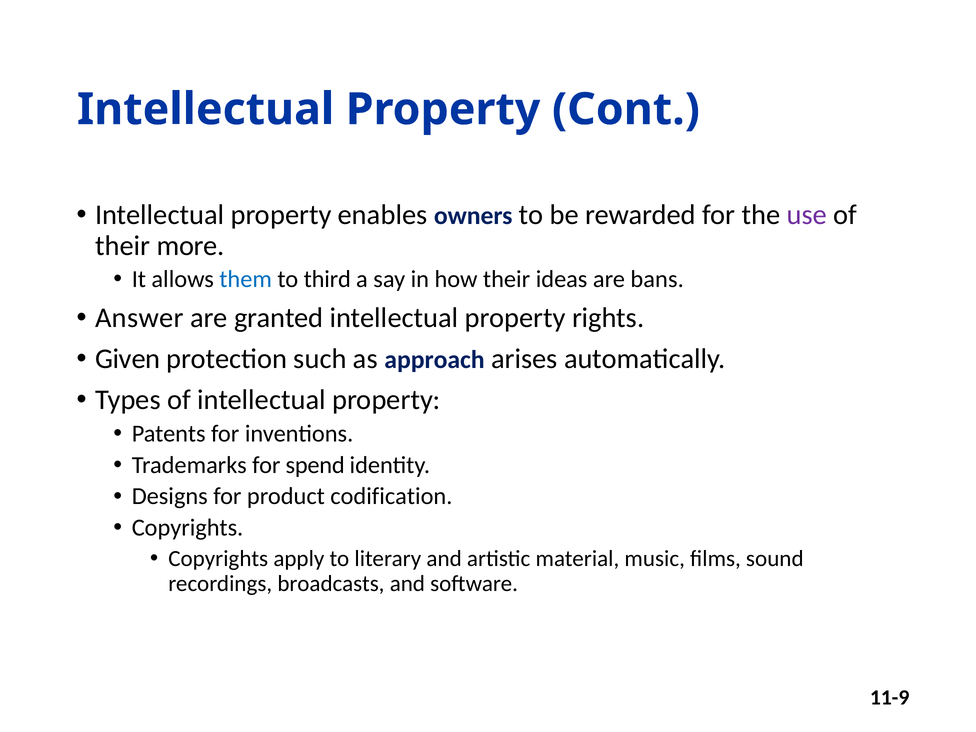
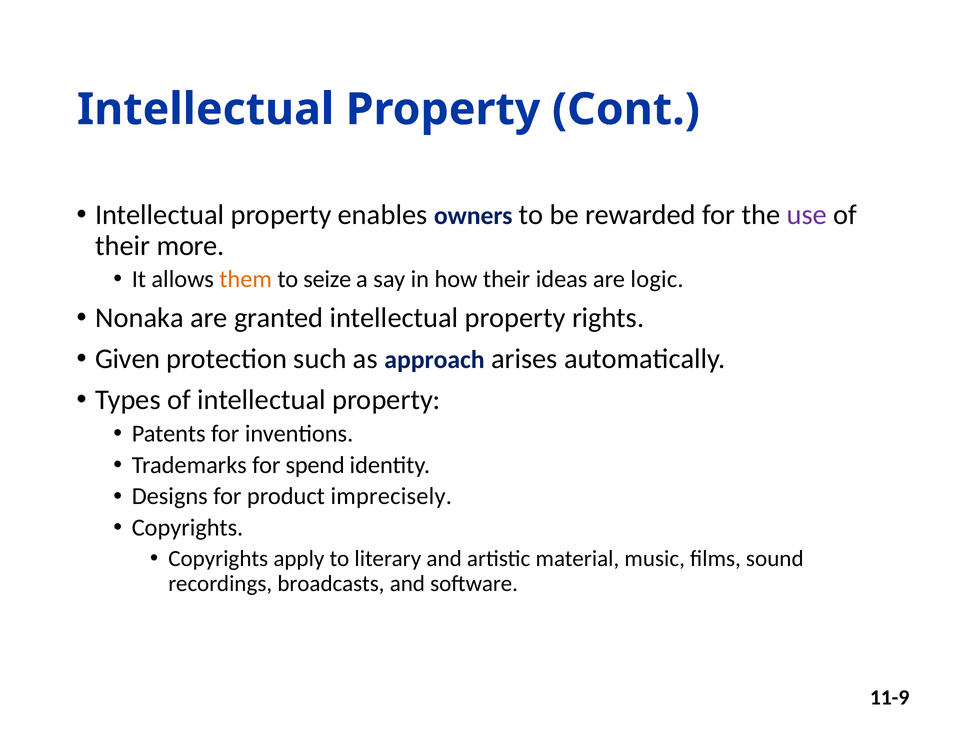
them colour: blue -> orange
third: third -> seize
bans: bans -> logic
Answer: Answer -> Nonaka
codification: codification -> imprecisely
